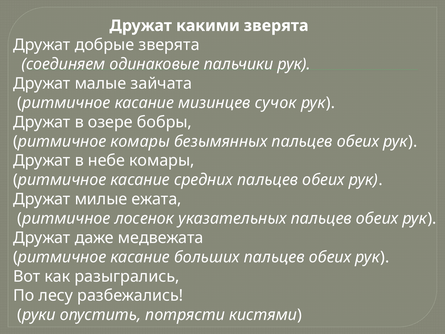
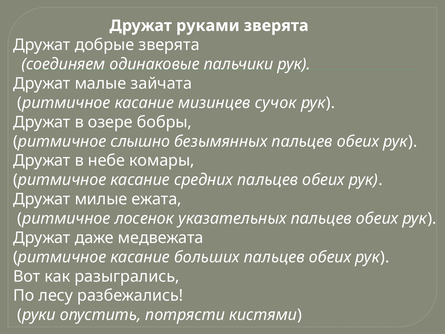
какими: какими -> руками
ритмичное комары: комары -> слышно
